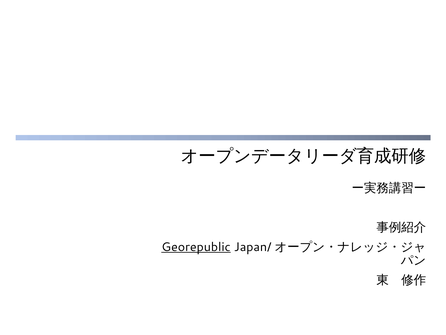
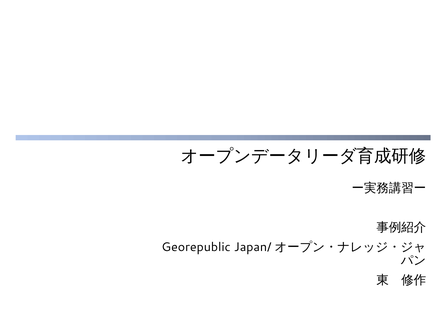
Georepublic underline: present -> none
